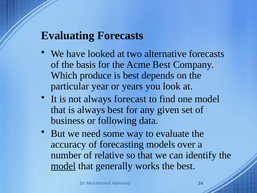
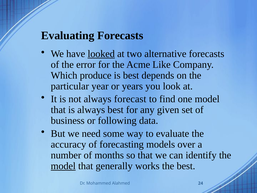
looked underline: none -> present
basis: basis -> error
Acme Best: Best -> Like
relative: relative -> months
